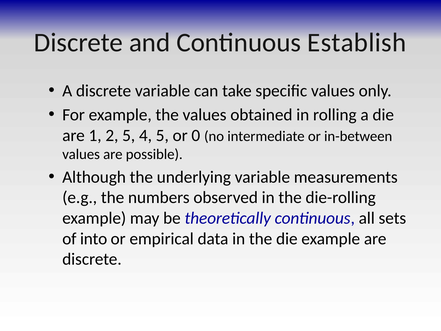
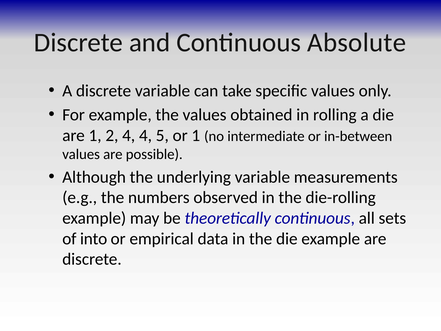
Establish: Establish -> Absolute
2 5: 5 -> 4
or 0: 0 -> 1
